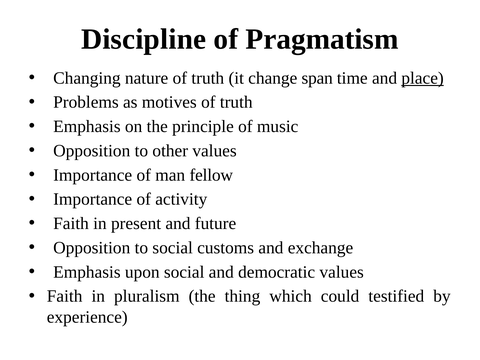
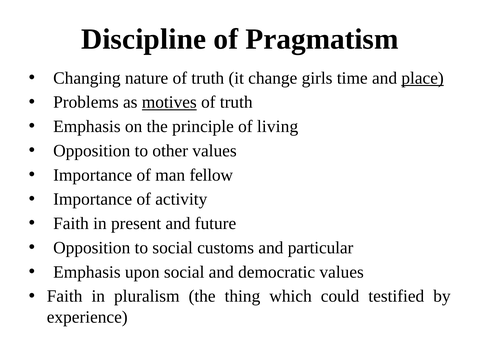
span: span -> girls
motives underline: none -> present
music: music -> living
exchange: exchange -> particular
